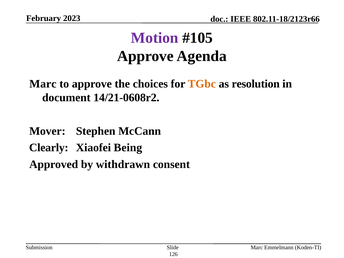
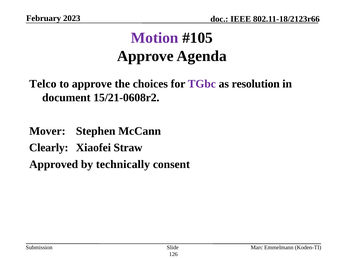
Marc at (43, 84): Marc -> Telco
TGbc colour: orange -> purple
14/21-0608r2: 14/21-0608r2 -> 15/21-0608r2
Being: Being -> Straw
withdrawn: withdrawn -> technically
